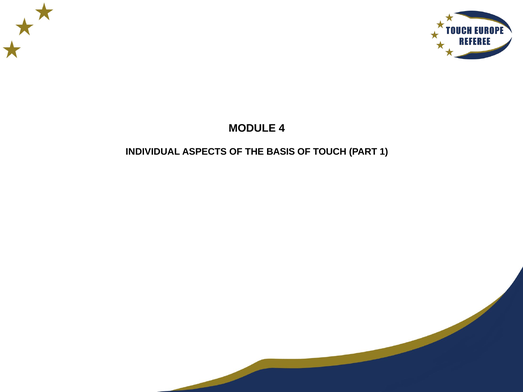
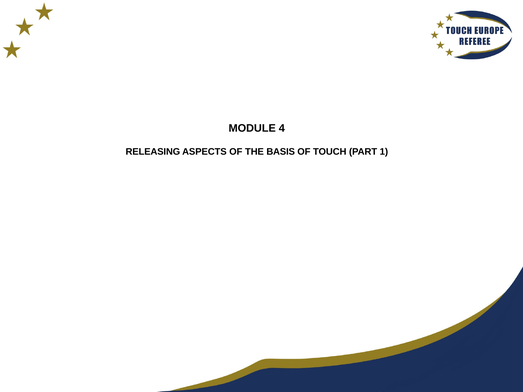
INDIVIDUAL: INDIVIDUAL -> RELEASING
